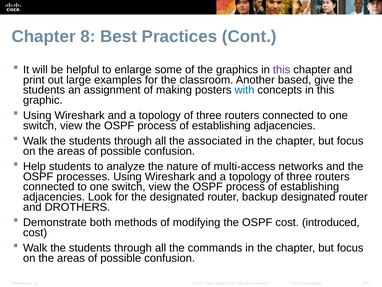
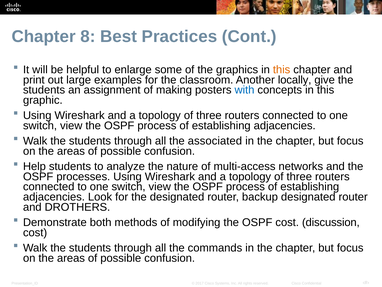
this at (282, 70) colour: purple -> orange
based: based -> locally
introduced: introduced -> discussion
